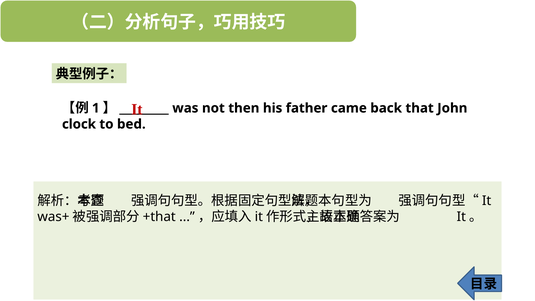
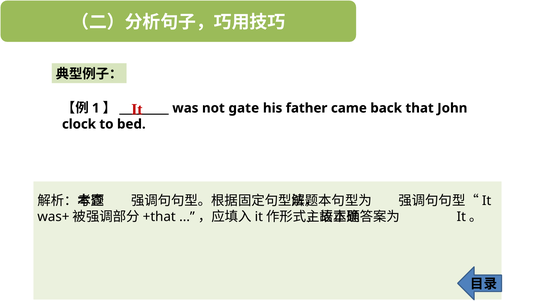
then: then -> gate
